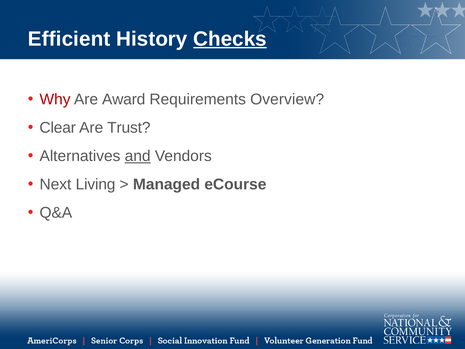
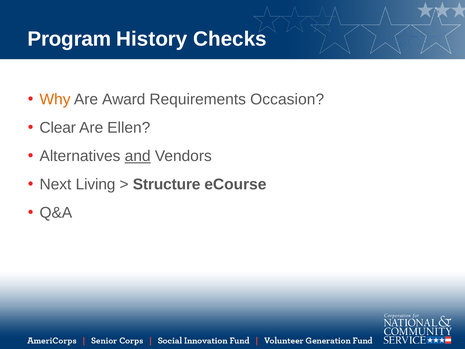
Efficient: Efficient -> Program
Checks underline: present -> none
Why colour: red -> orange
Overview: Overview -> Occasion
Trust: Trust -> Ellen
Managed: Managed -> Structure
